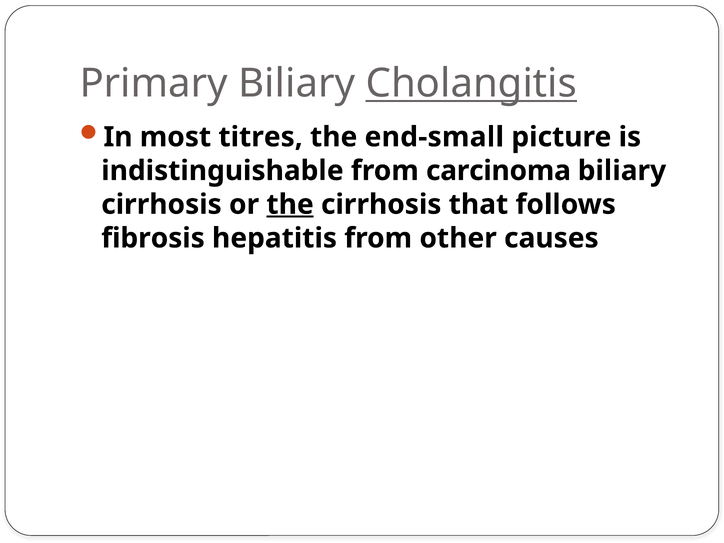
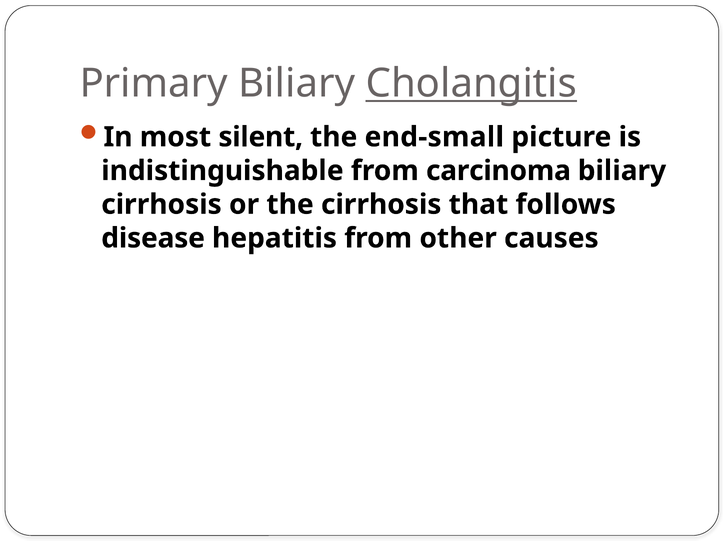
titres: titres -> silent
the at (290, 204) underline: present -> none
fibrosis: fibrosis -> disease
